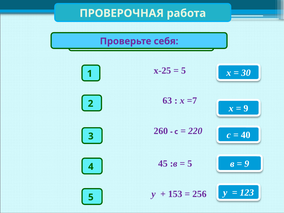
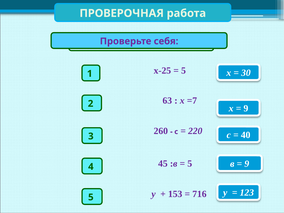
256: 256 -> 716
